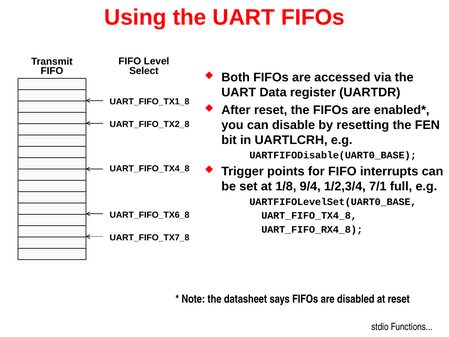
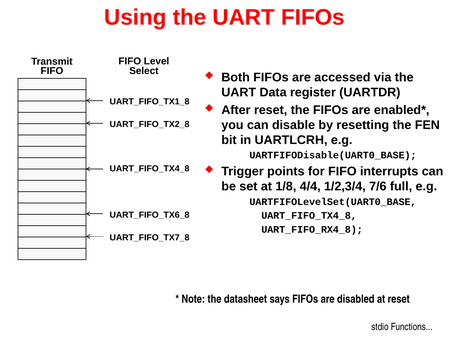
9/4: 9/4 -> 4/4
7/1: 7/1 -> 7/6
